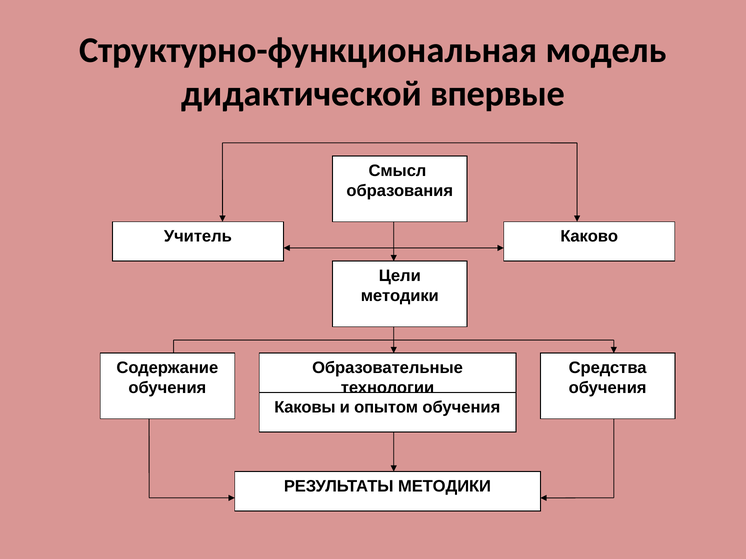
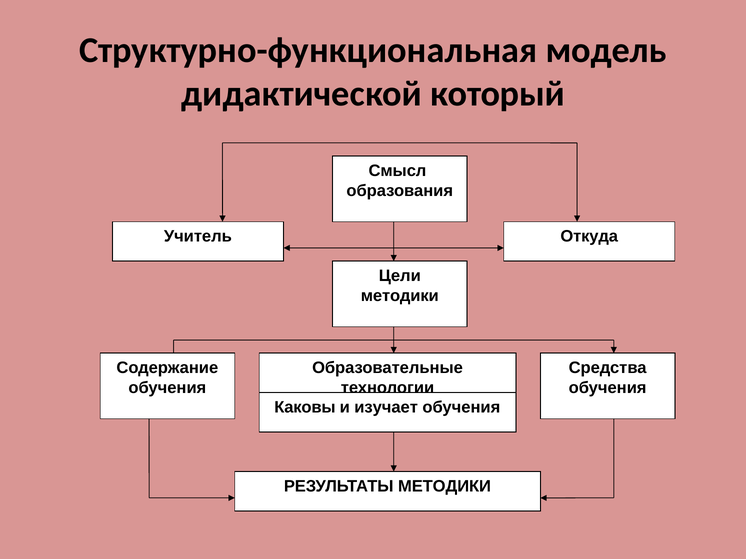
впервые: впервые -> который
Каково: Каково -> Откуда
опытом: опытом -> изучает
